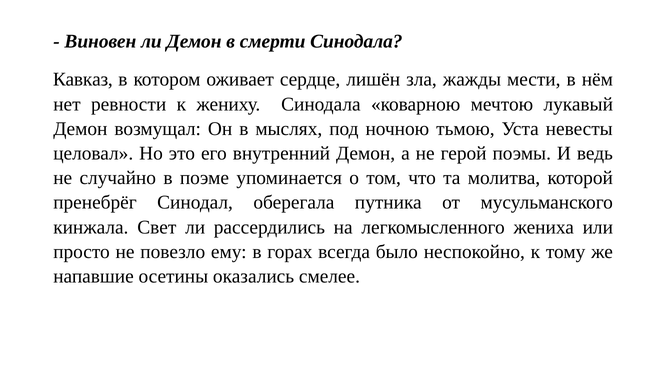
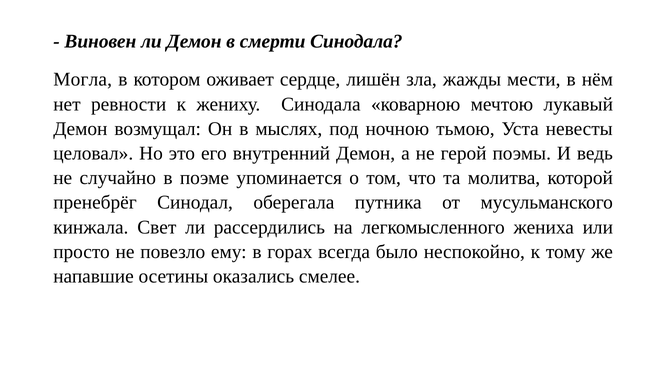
Кавказ: Кавказ -> Могла
